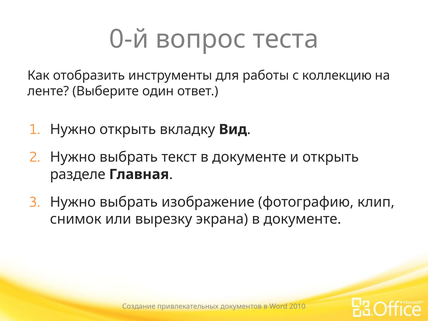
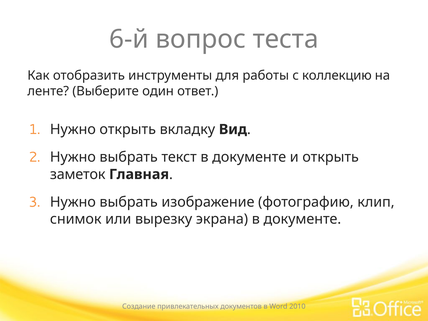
0-й: 0-й -> 6-й
разделе: разделе -> заметок
